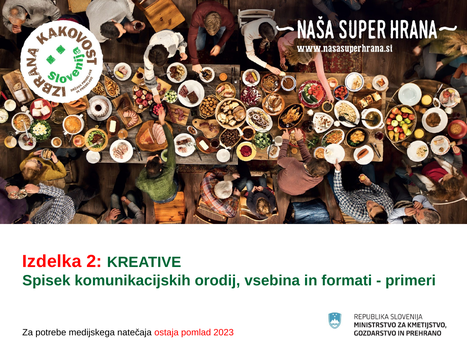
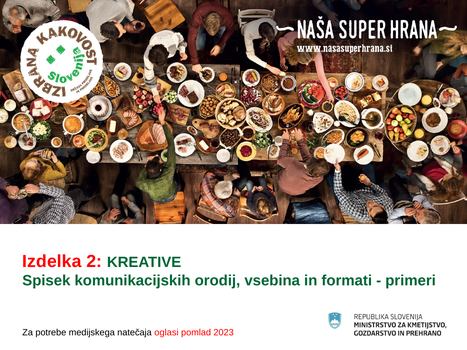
ostaja: ostaja -> oglasi
